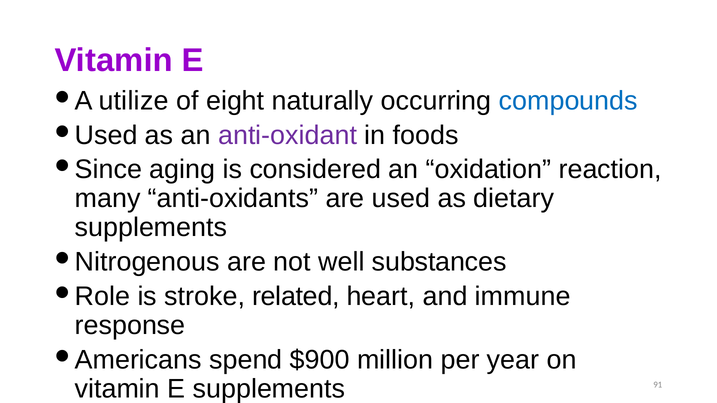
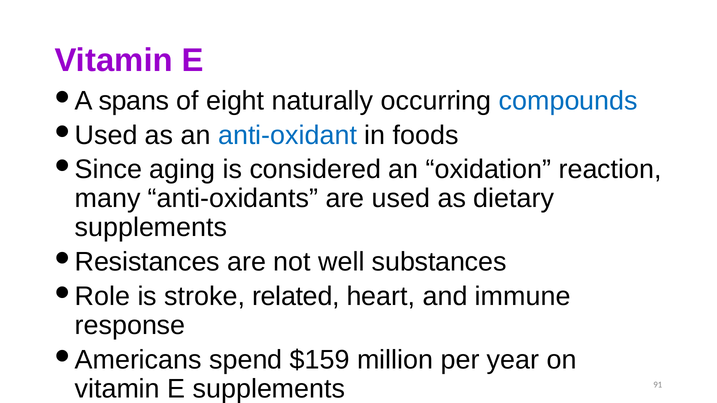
utilize: utilize -> spans
anti-oxidant colour: purple -> blue
Nitrogenous: Nitrogenous -> Resistances
$900: $900 -> $159
